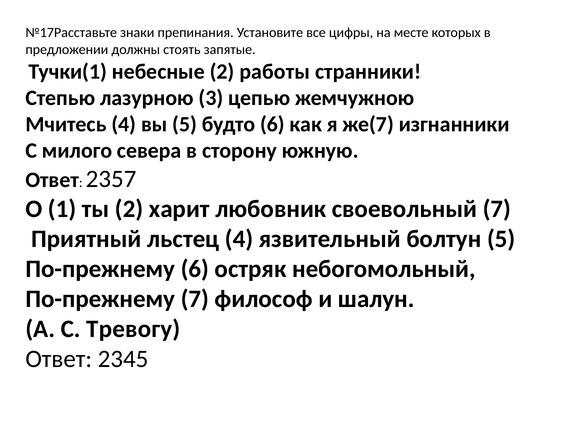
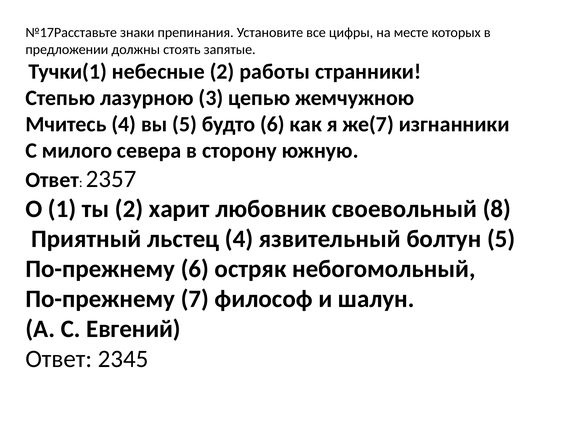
своевольный 7: 7 -> 8
Тревогу: Тревогу -> Евгений
